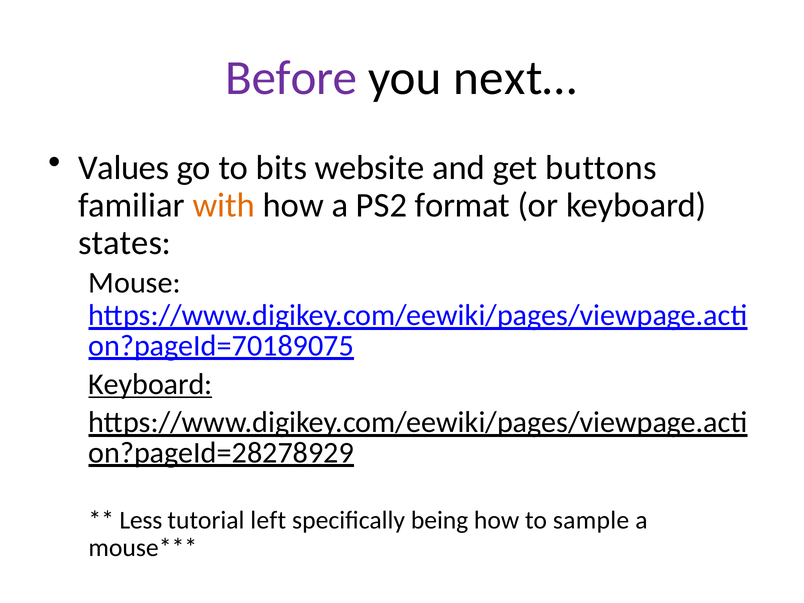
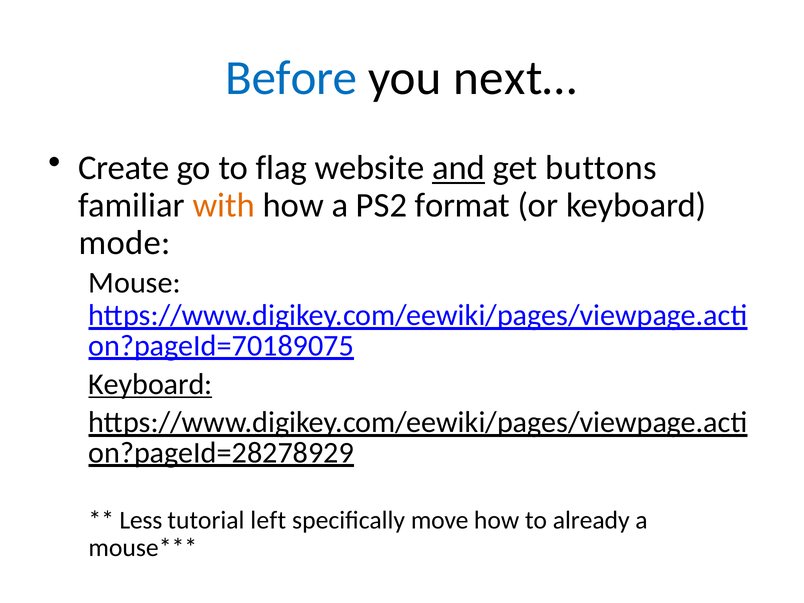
Before colour: purple -> blue
Values: Values -> Create
bits: bits -> flag
and underline: none -> present
states: states -> mode
being: being -> move
sample: sample -> already
